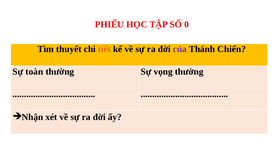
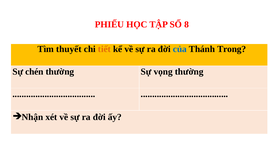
0: 0 -> 8
của colour: purple -> blue
Chiến: Chiến -> Trong
toàn: toàn -> chén
